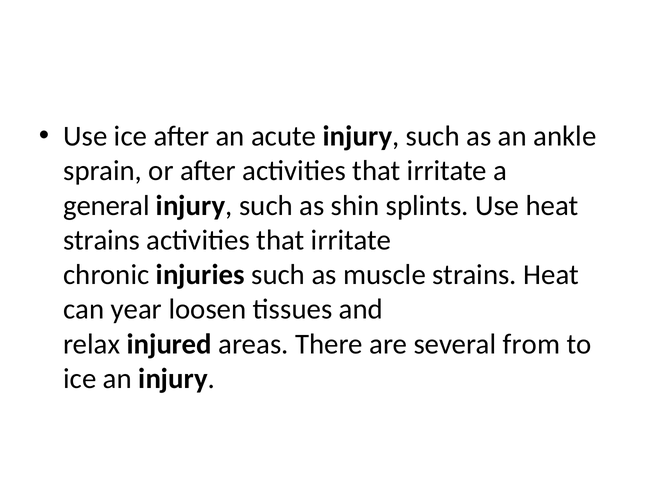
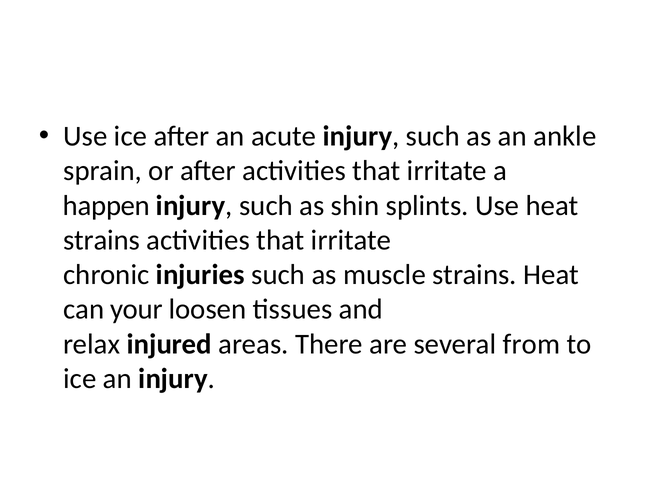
general: general -> happen
year: year -> your
